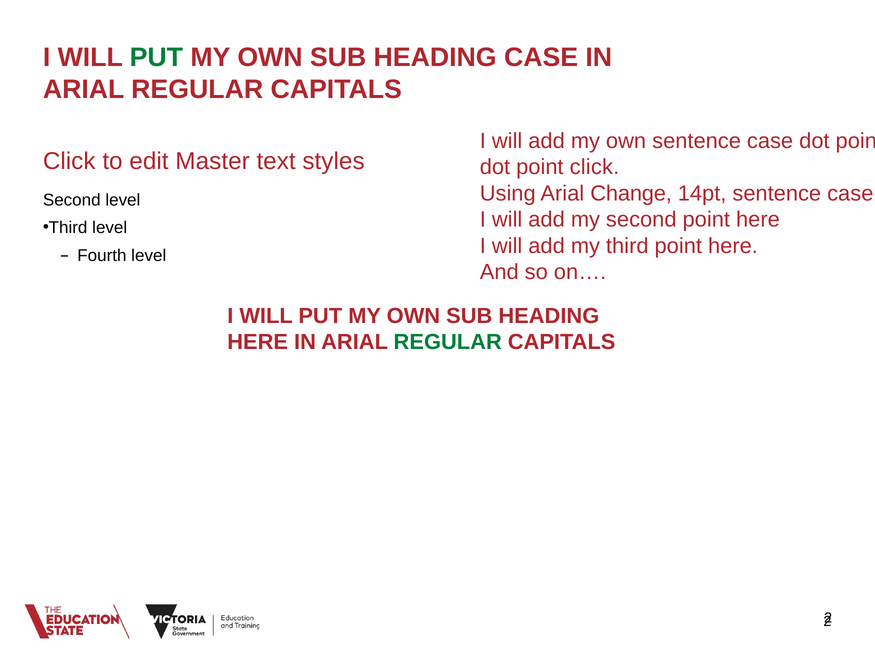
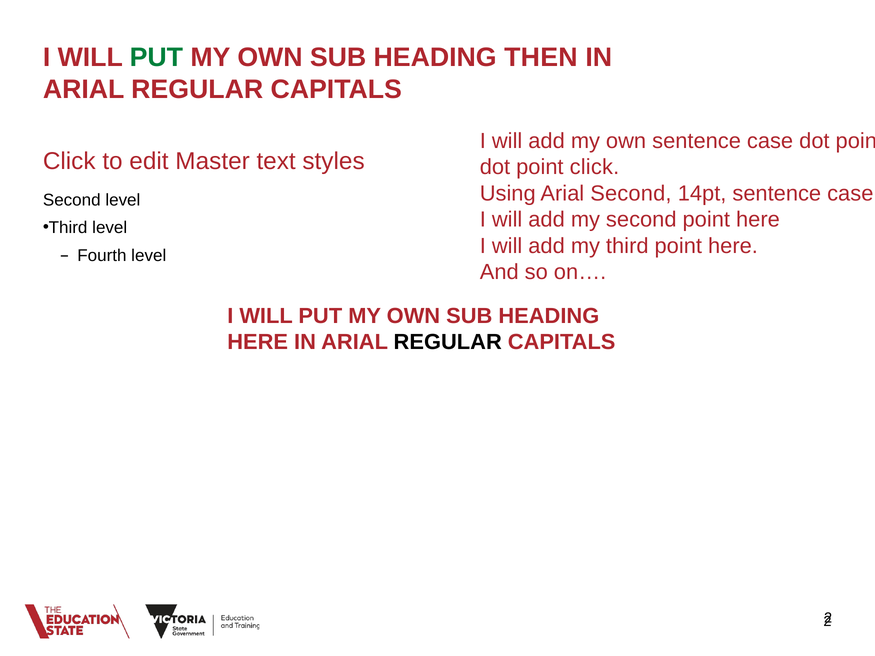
HEADING CASE: CASE -> THEN
Arial Change: Change -> Second
REGULAR at (448, 342) colour: green -> black
